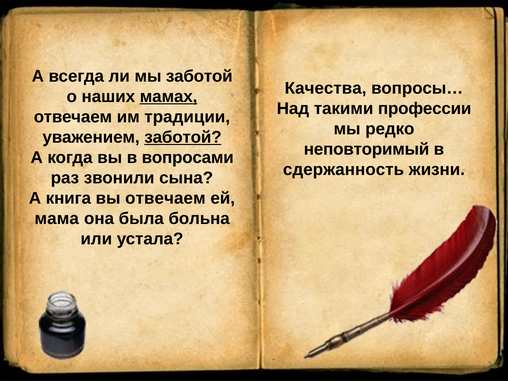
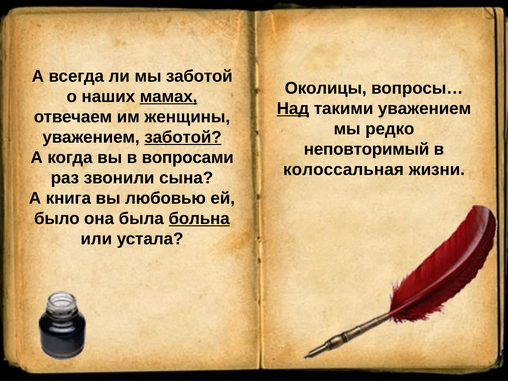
Качества: Качества -> Околицы
Над underline: none -> present
такими профессии: профессии -> уважением
традиции: традиции -> женщины
сдержанность: сдержанность -> колоссальная
вы отвечаем: отвечаем -> любовью
мама: мама -> было
больна underline: none -> present
